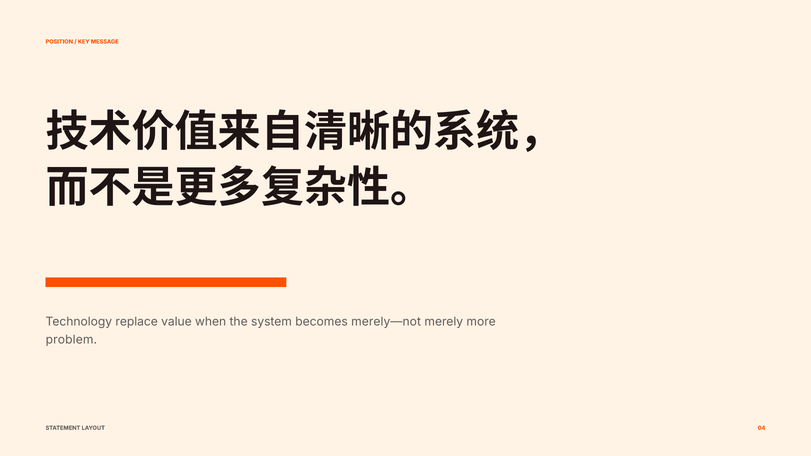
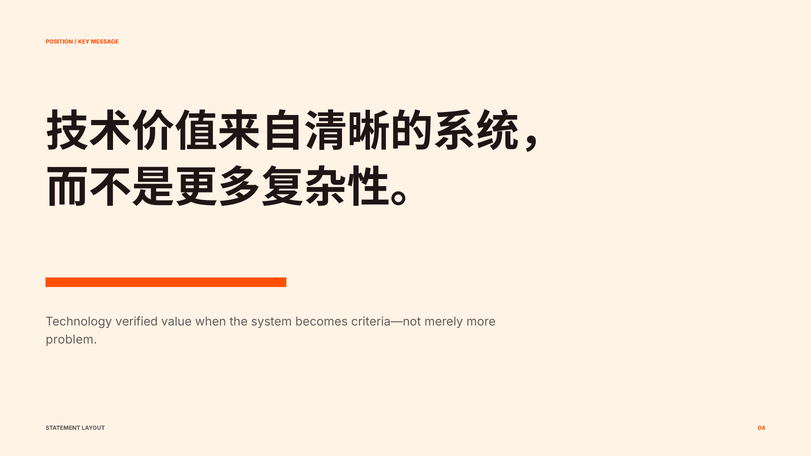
replace: replace -> verified
merely—not: merely—not -> criteria—not
